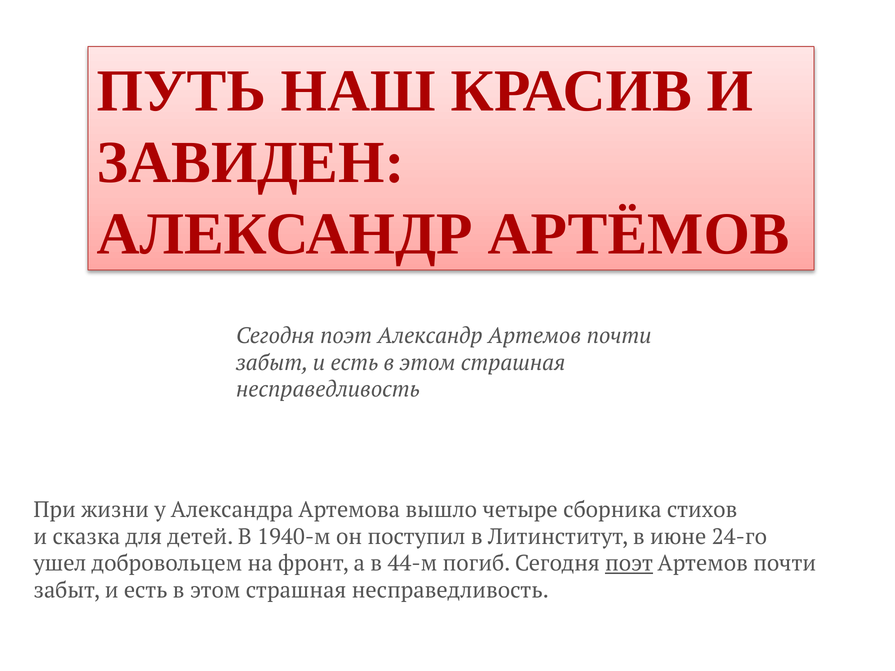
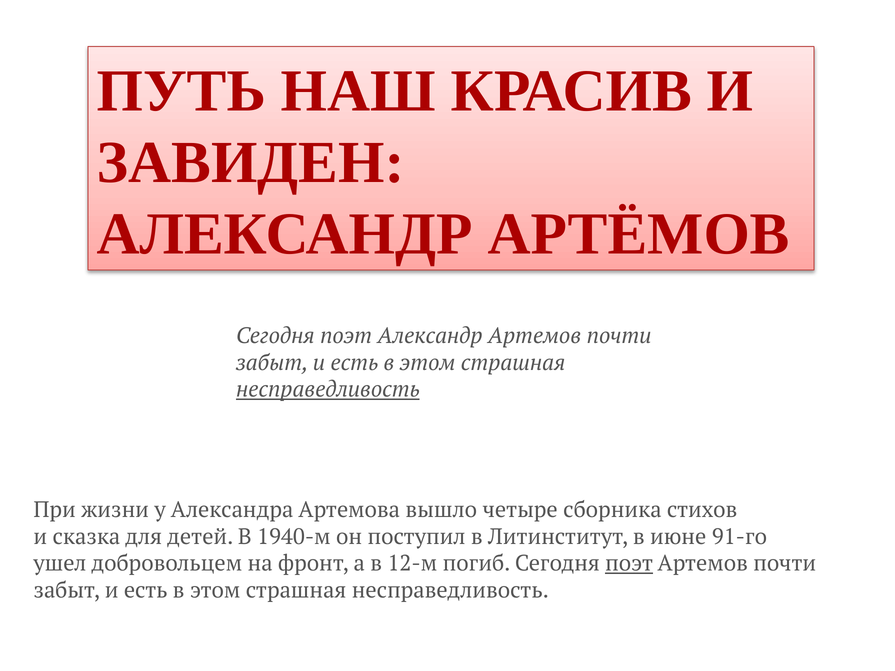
несправедливость at (328, 390) underline: none -> present
24-го: 24-го -> 91-го
44-м: 44-м -> 12-м
